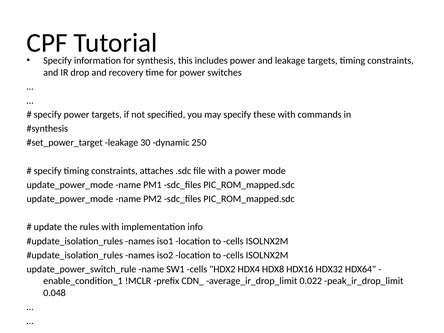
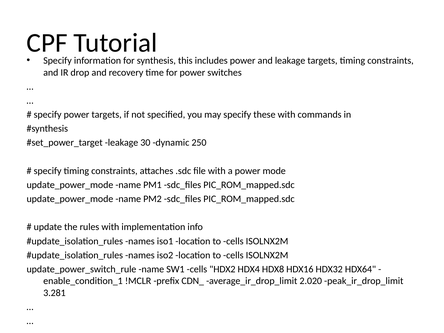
0.022: 0.022 -> 2.020
0.048: 0.048 -> 3.281
